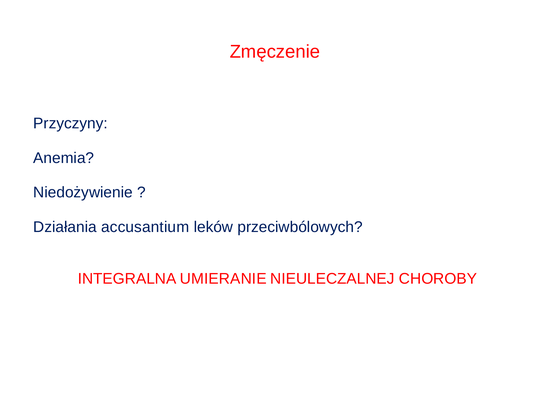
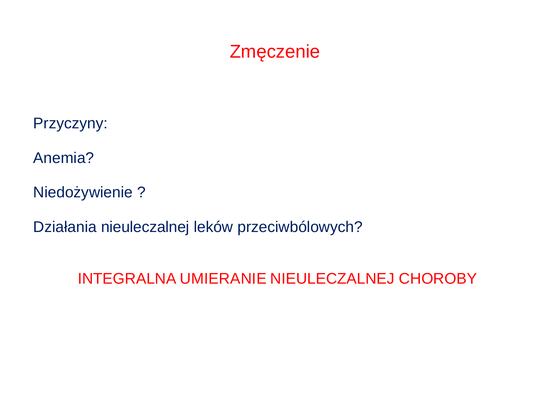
Działania accusantium: accusantium -> nieuleczalnej
